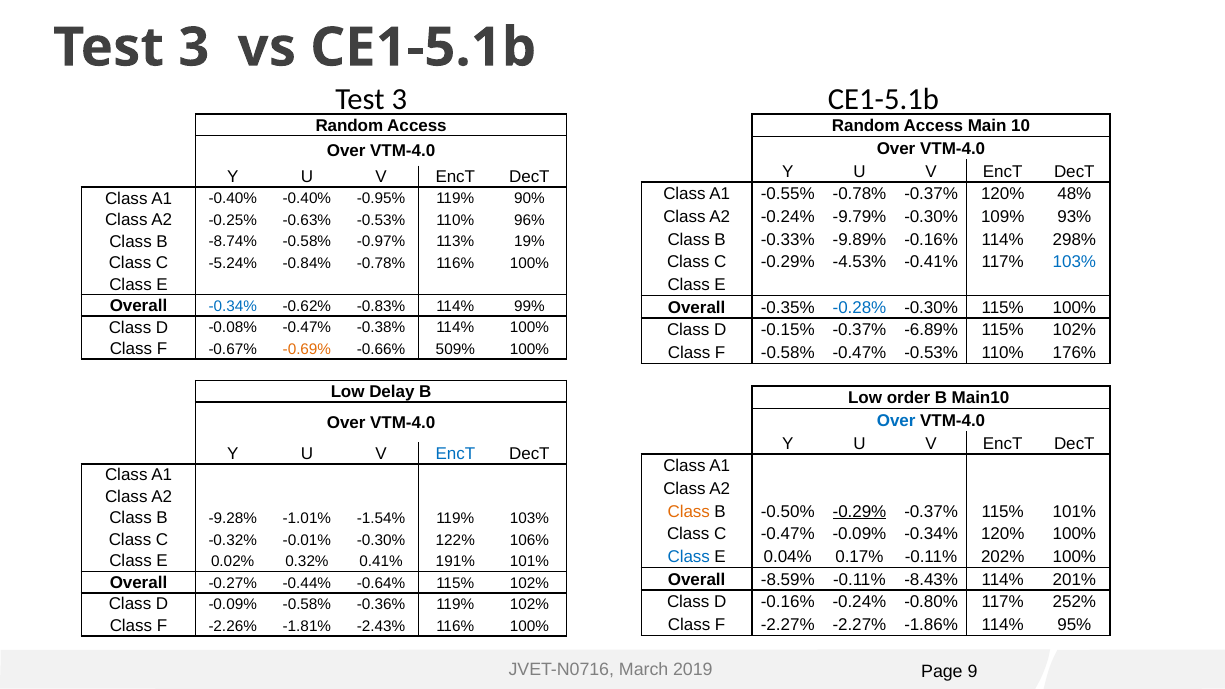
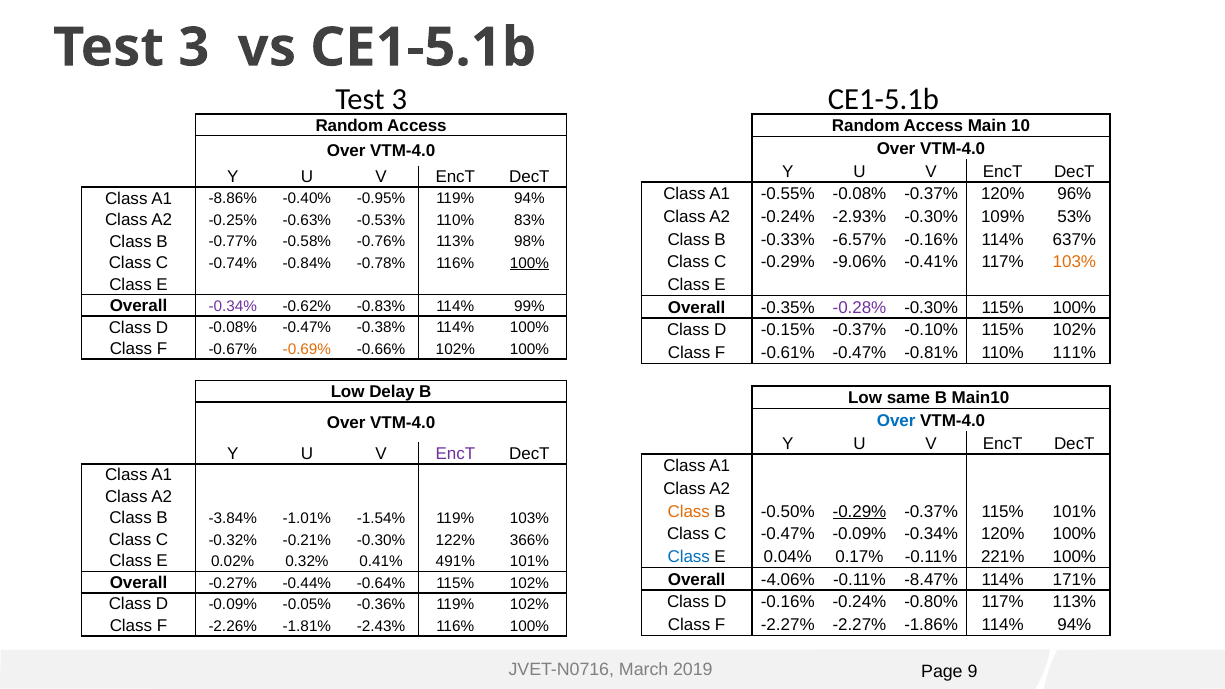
-0.55% -0.78%: -0.78% -> -0.08%
48%: 48% -> 96%
A1 -0.40%: -0.40% -> -8.86%
119% 90%: 90% -> 94%
-9.79%: -9.79% -> -2.93%
93%: 93% -> 53%
96%: 96% -> 83%
-9.89%: -9.89% -> -6.57%
298%: 298% -> 637%
-8.74%: -8.74% -> -0.77%
-0.97%: -0.97% -> -0.76%
19%: 19% -> 98%
-4.53%: -4.53% -> -9.06%
103% at (1074, 262) colour: blue -> orange
-5.24%: -5.24% -> -0.74%
100% at (530, 263) underline: none -> present
-0.34% at (233, 306) colour: blue -> purple
-0.28% colour: blue -> purple
-6.89%: -6.89% -> -0.10%
-0.66% 509%: 509% -> 102%
F -0.58%: -0.58% -> -0.61%
-0.47% -0.53%: -0.53% -> -0.81%
176%: 176% -> 111%
order: order -> same
EncT at (455, 454) colour: blue -> purple
-9.28%: -9.28% -> -3.84%
-0.01%: -0.01% -> -0.21%
106%: 106% -> 366%
202%: 202% -> 221%
191%: 191% -> 491%
-8.59%: -8.59% -> -4.06%
-8.43%: -8.43% -> -8.47%
201%: 201% -> 171%
117% 252%: 252% -> 113%
-0.09% -0.58%: -0.58% -> -0.05%
114% 95%: 95% -> 94%
